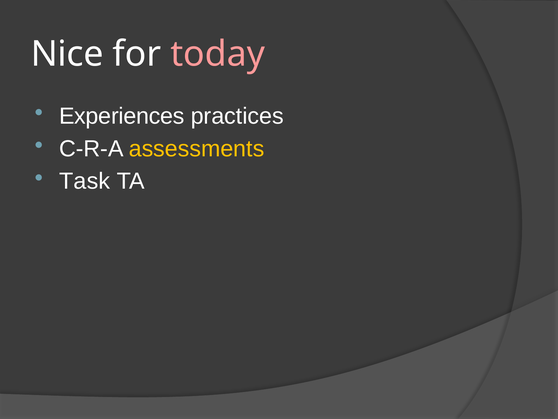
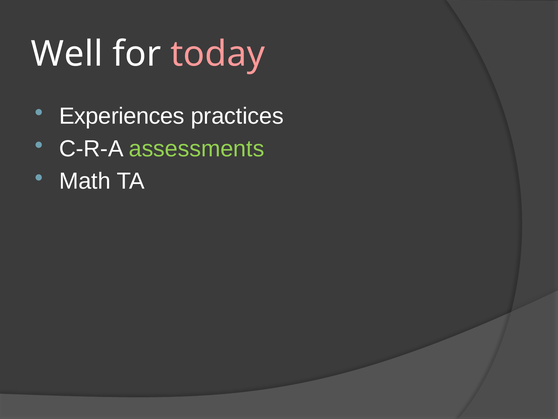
Nice: Nice -> Well
assessments colour: yellow -> light green
Task: Task -> Math
